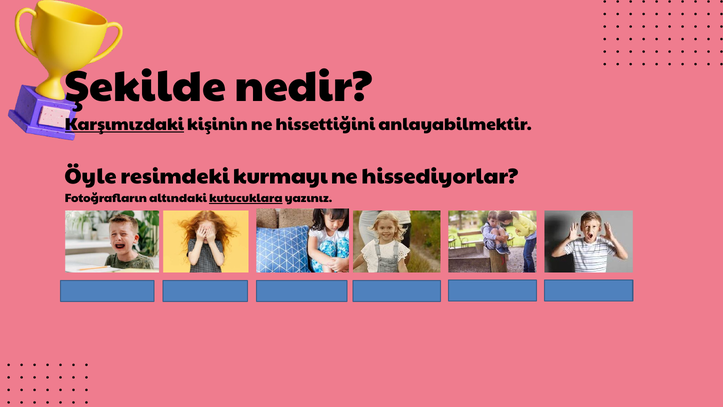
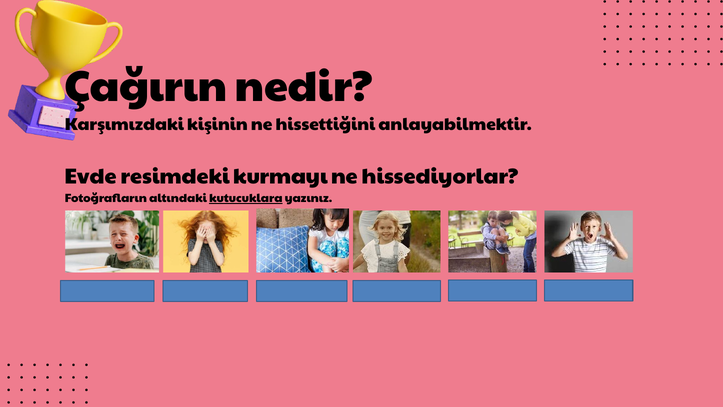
Şekilde: Şekilde -> Çağırın
Karşımızdaki underline: present -> none
Öyle: Öyle -> Evde
